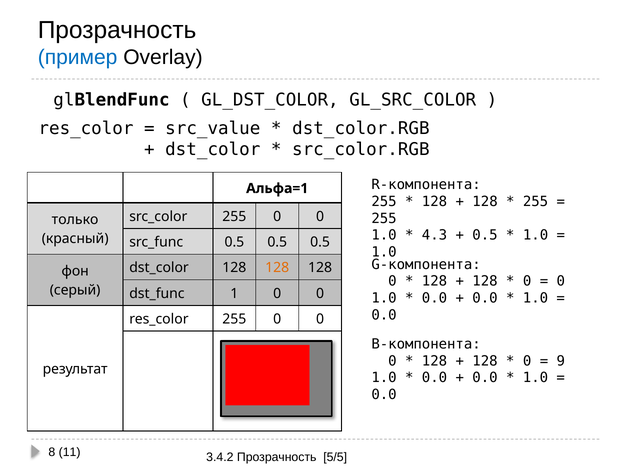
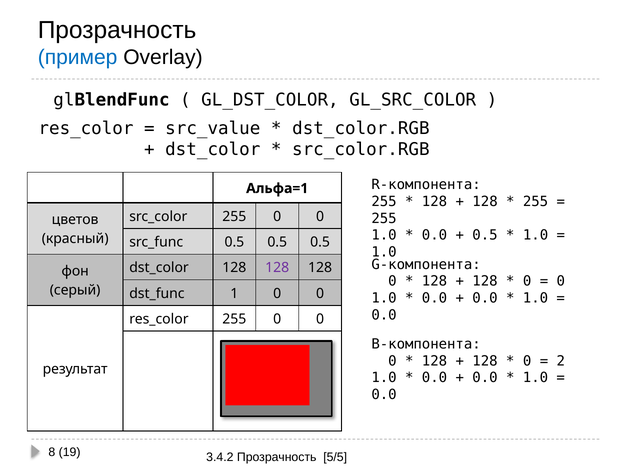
только: только -> цветов
4.3 at (435, 235): 4.3 -> 0.0
128 at (277, 267) colour: orange -> purple
9: 9 -> 2
11: 11 -> 19
